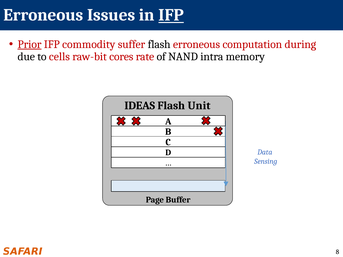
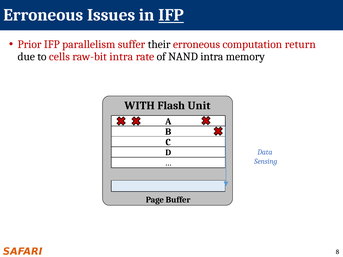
Prior underline: present -> none
commodity: commodity -> parallelism
suffer flash: flash -> their
during: during -> return
raw-bit cores: cores -> intra
IDEAS: IDEAS -> WITH
